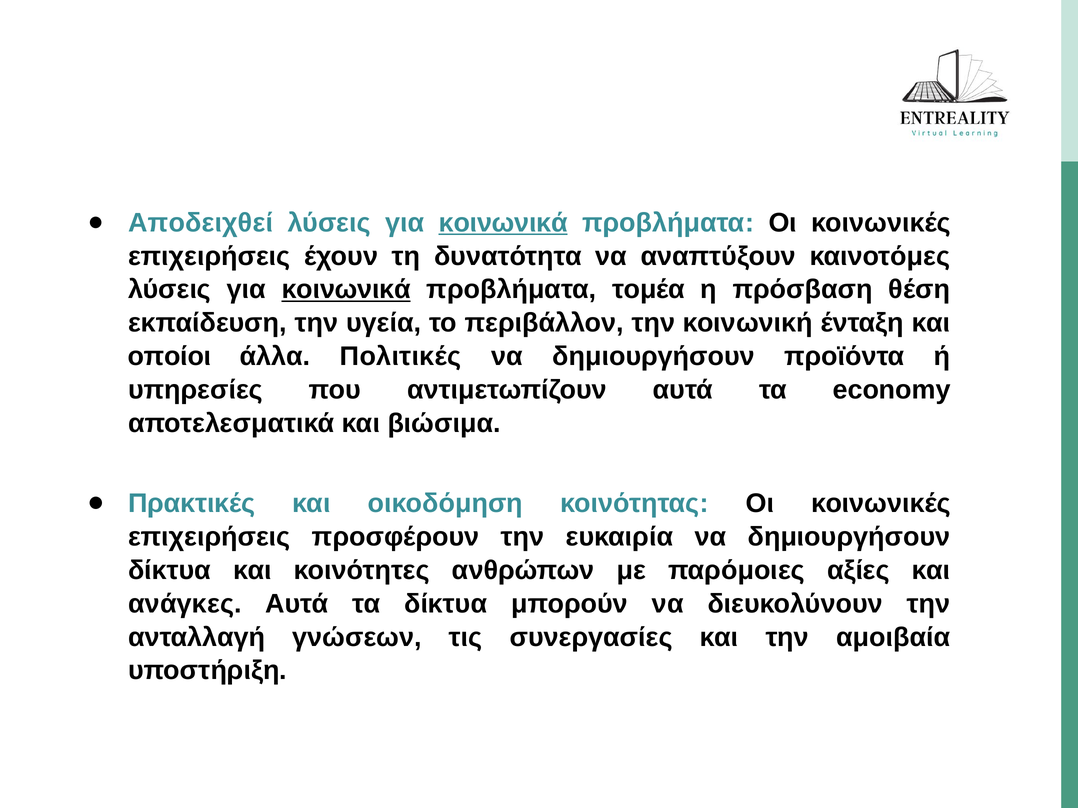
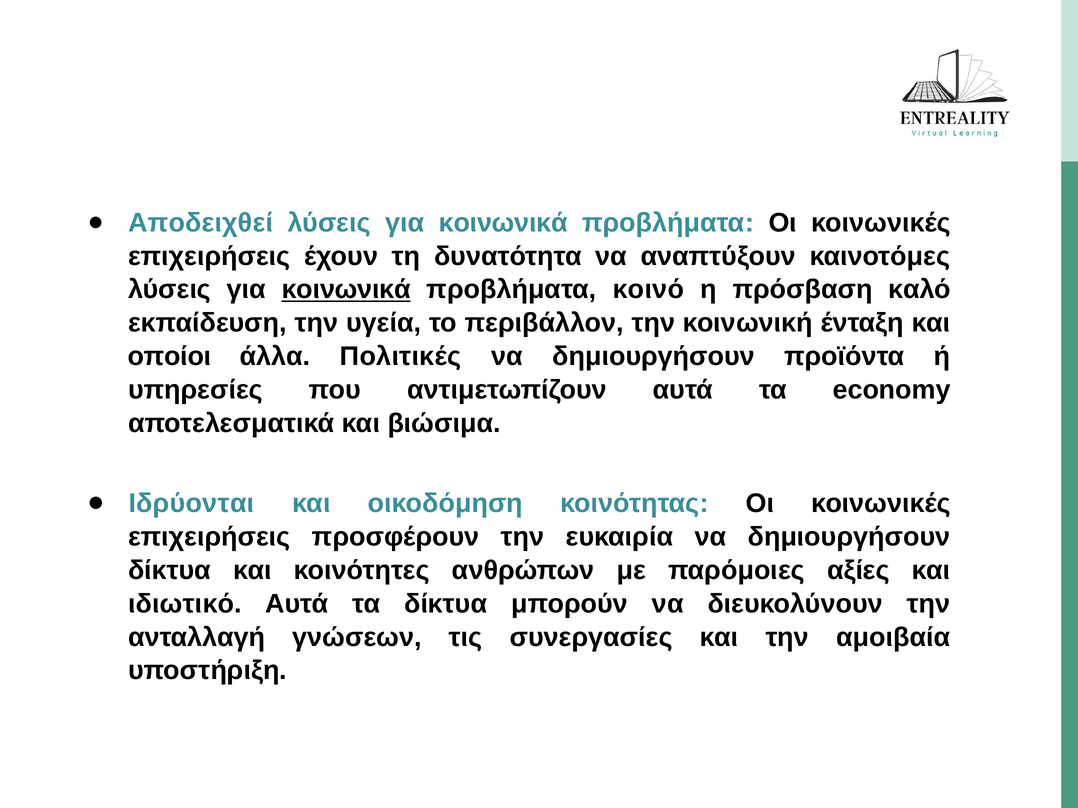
κοινωνικά at (503, 223) underline: present -> none
τομέα: τομέα -> κοινό
θέση: θέση -> καλό
Πρακτικές: Πρακτικές -> Ιδρύονται
ανάγκες: ανάγκες -> ιδιωτικό
